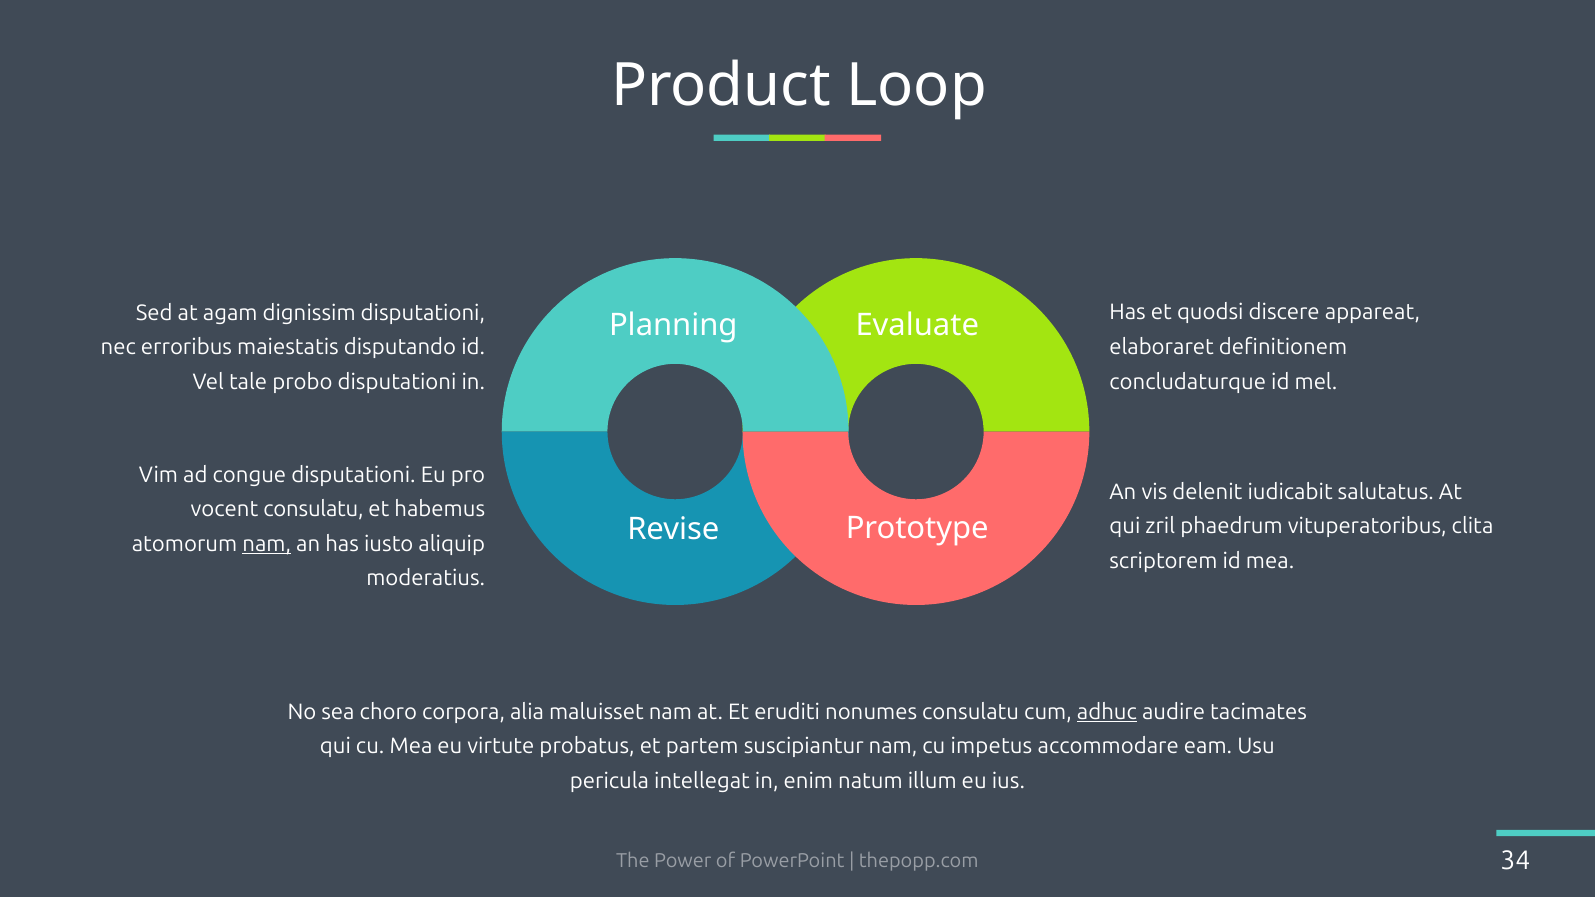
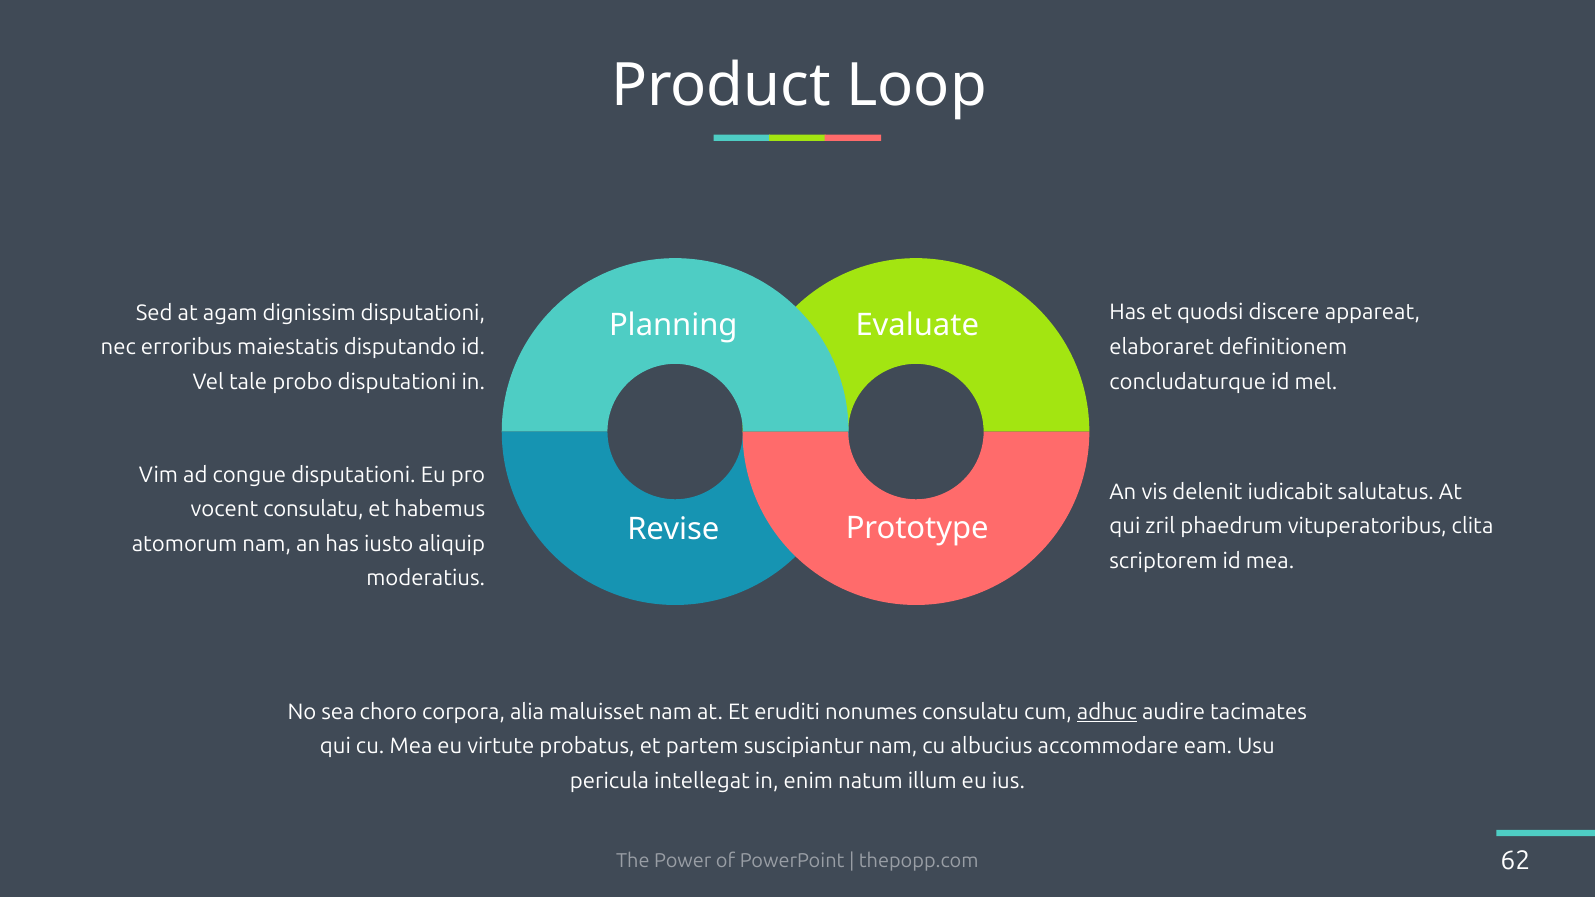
nam at (267, 544) underline: present -> none
impetus: impetus -> albucius
34: 34 -> 62
